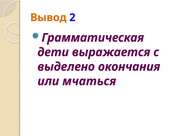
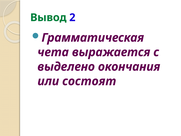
Вывод colour: orange -> green
дети: дети -> чета
мчаться: мчаться -> состоят
